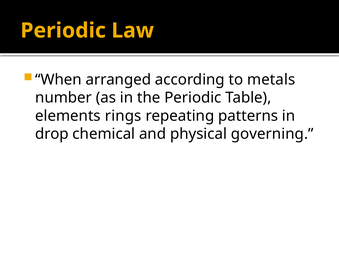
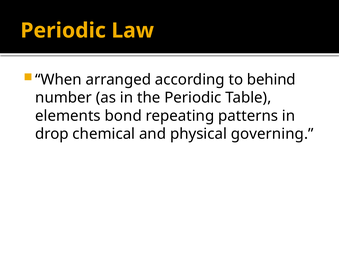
metals: metals -> behind
rings: rings -> bond
